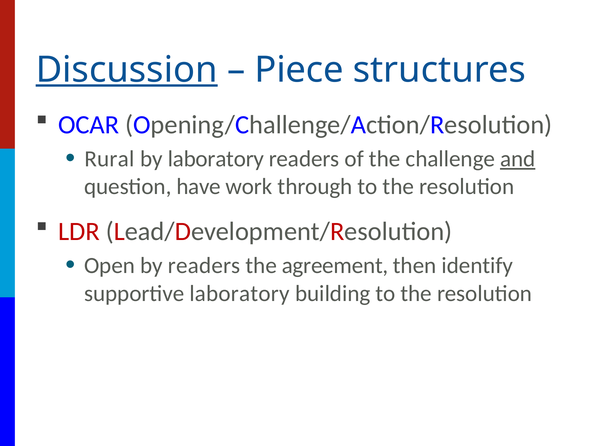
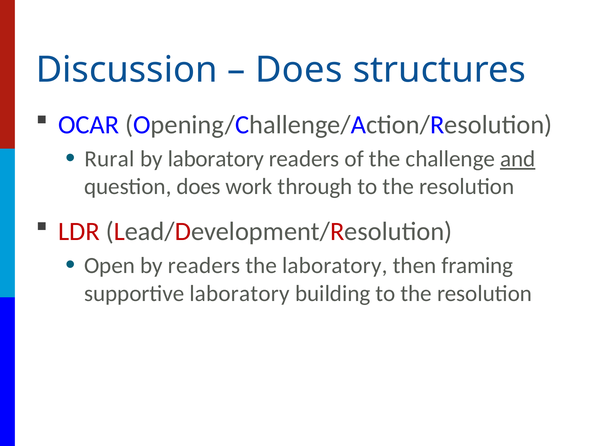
Discussion underline: present -> none
Piece at (299, 70): Piece -> Does
question have: have -> does
the agreement: agreement -> laboratory
identify: identify -> framing
